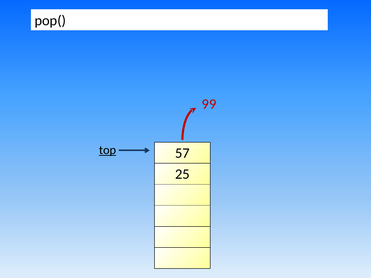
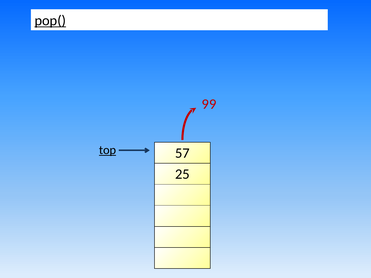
pop( underline: none -> present
